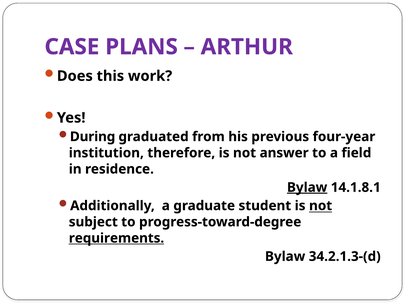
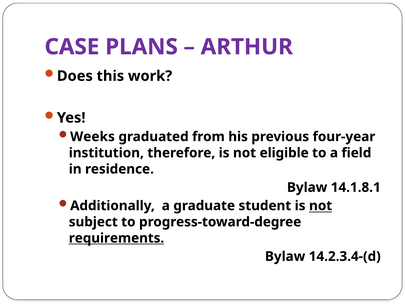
During: During -> Weeks
answer: answer -> eligible
Bylaw at (307, 187) underline: present -> none
34.2.1.3-(d: 34.2.1.3-(d -> 14.2.3.4-(d
